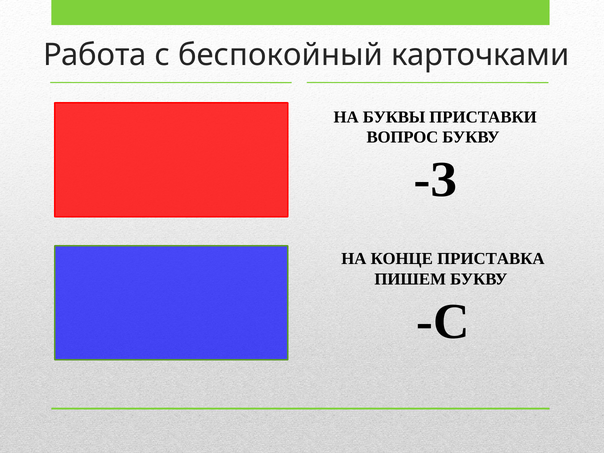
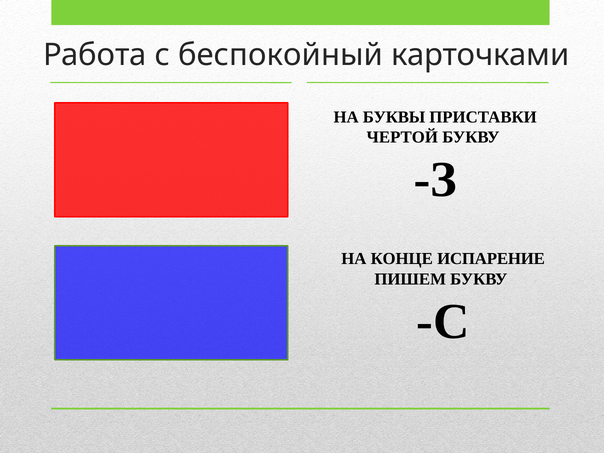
ВОПРОС: ВОПРОС -> ЧЕРТОЙ
ПРИСТАВКА: ПРИСТАВКА -> ИСПАРЕНИЕ
